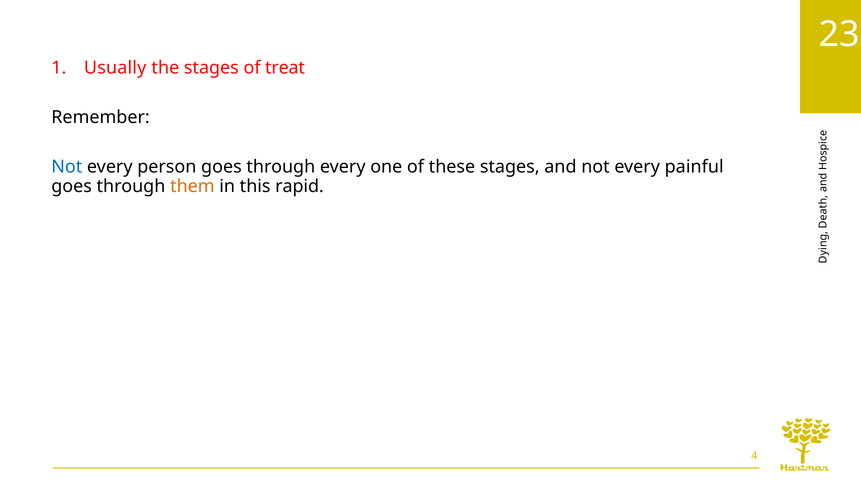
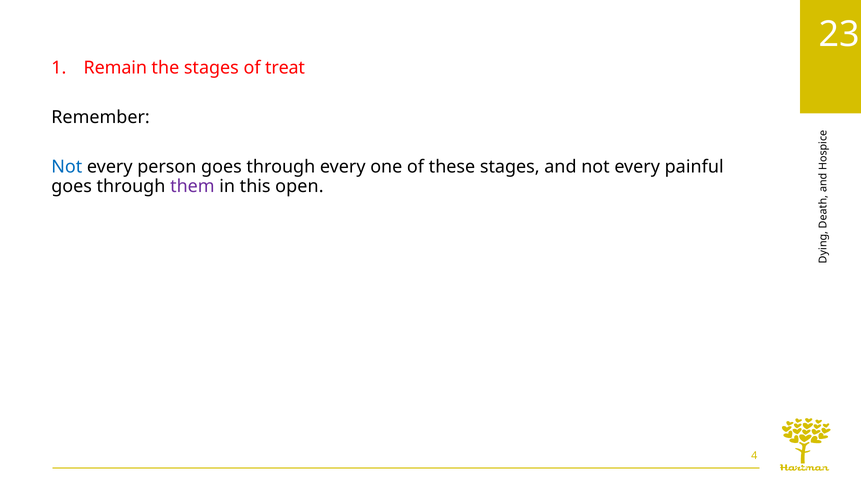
Usually: Usually -> Remain
them colour: orange -> purple
rapid: rapid -> open
